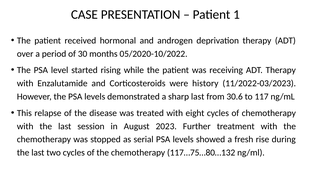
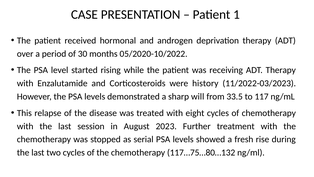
sharp last: last -> will
30.6: 30.6 -> 33.5
